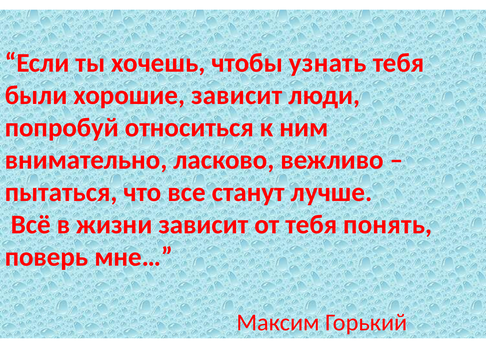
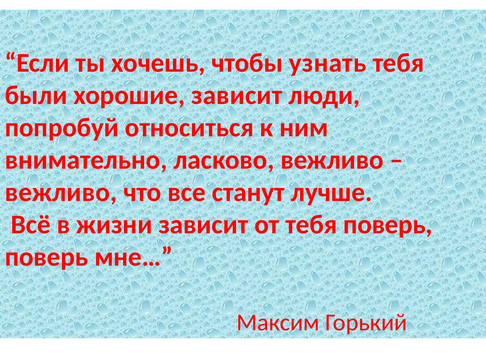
пытаться at (61, 192): пытаться -> вежливо
тебя понять: понять -> поверь
